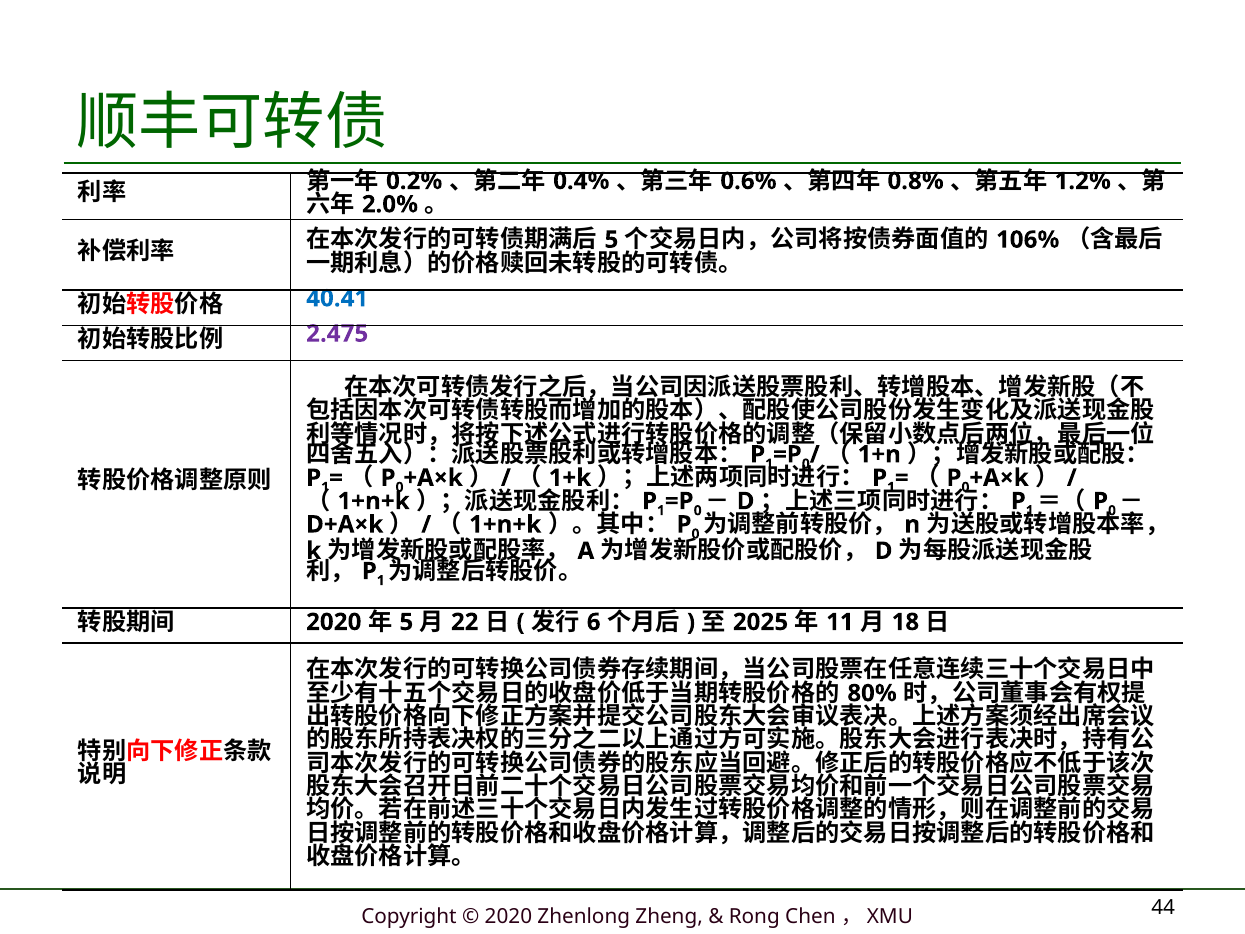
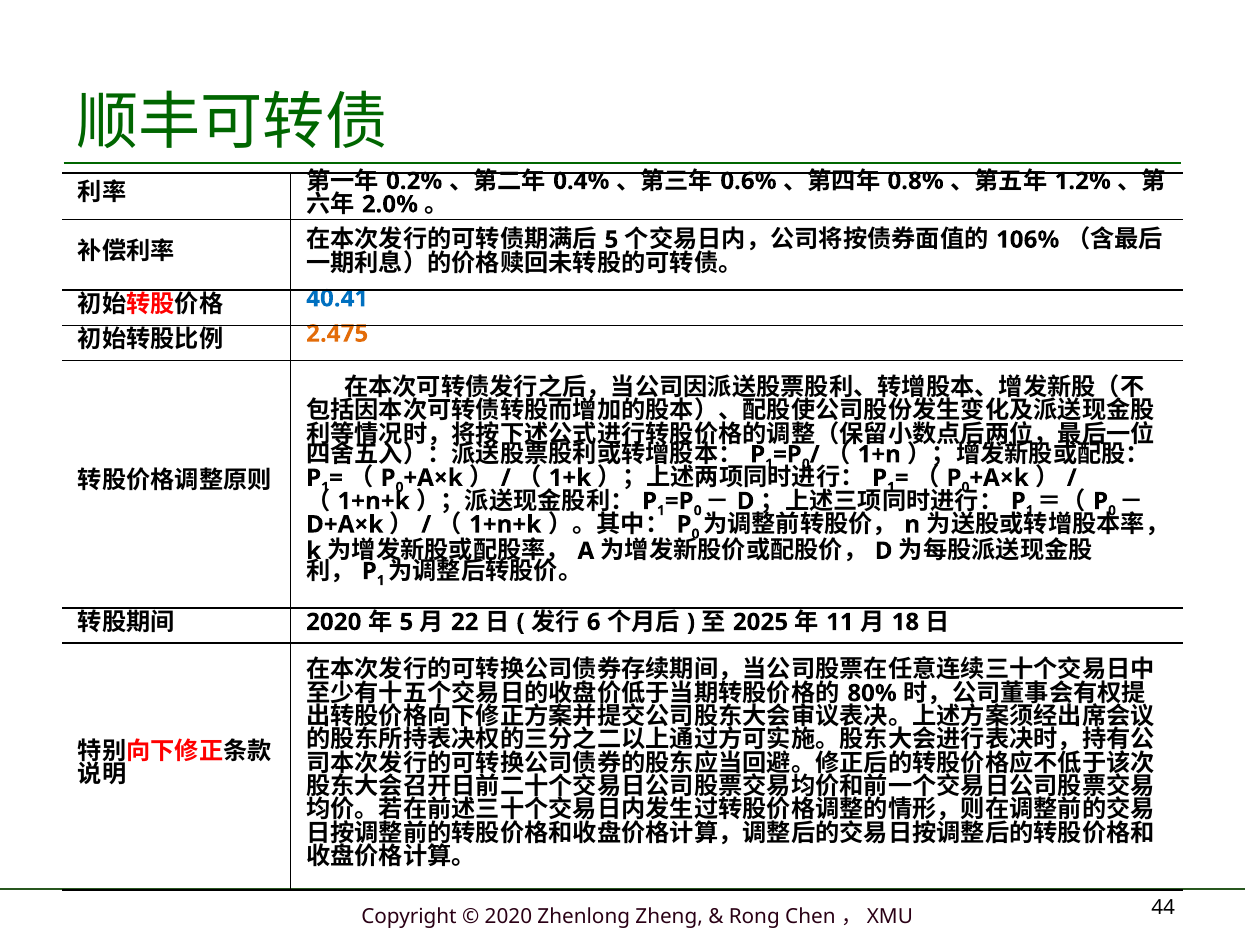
2.475 colour: purple -> orange
